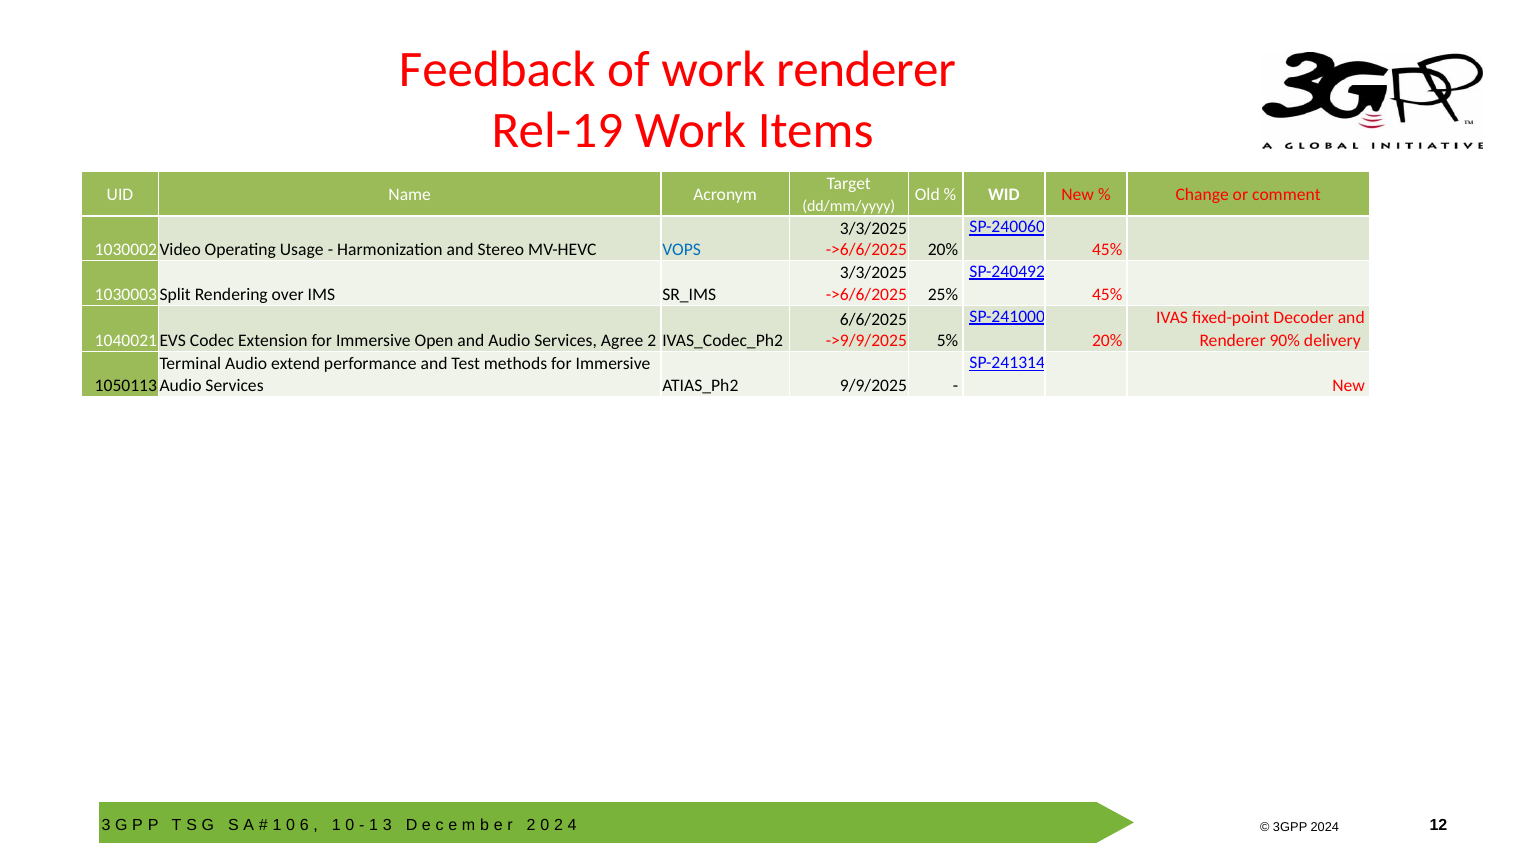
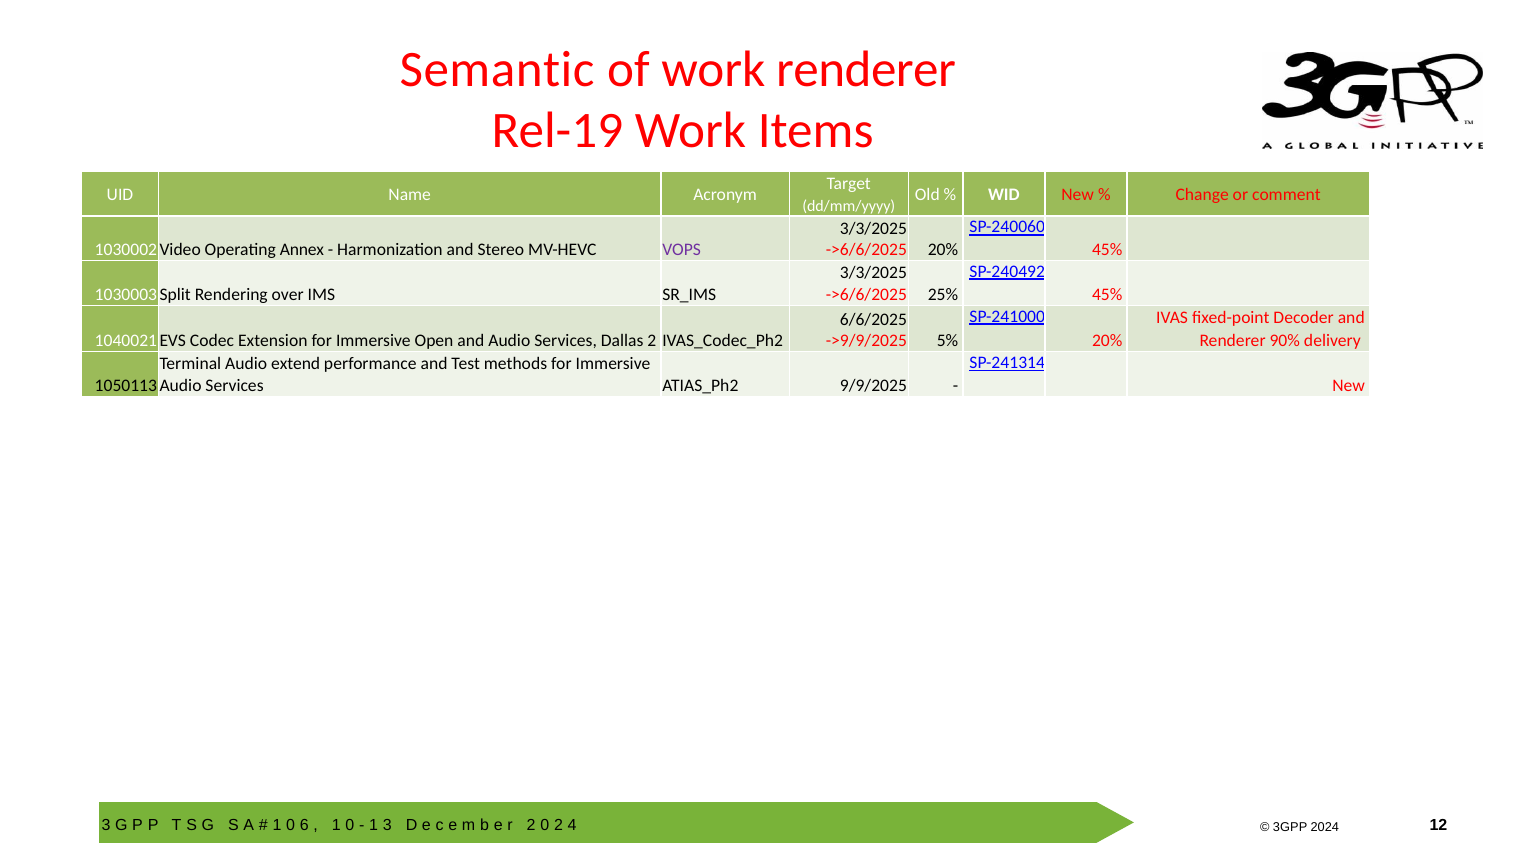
Feedback: Feedback -> Semantic
Usage: Usage -> Annex
VOPS colour: blue -> purple
Agree: Agree -> Dallas
